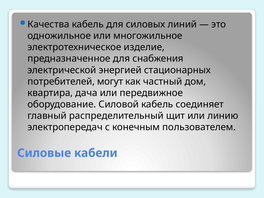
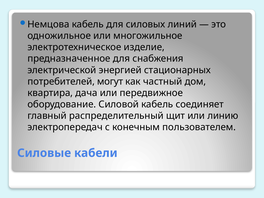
Качества: Качества -> Немцова
